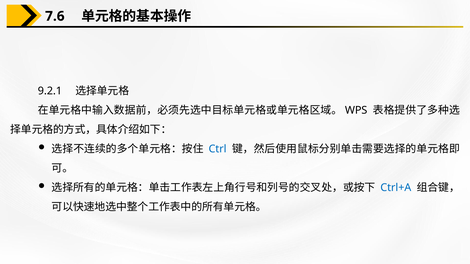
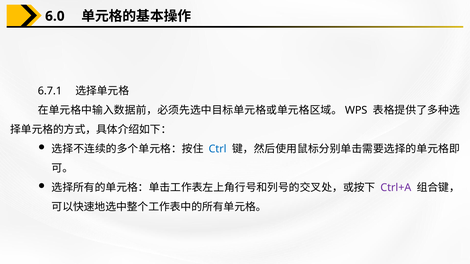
7.6: 7.6 -> 6.0
9.2.1: 9.2.1 -> 6.7.1
Ctrl+A colour: blue -> purple
